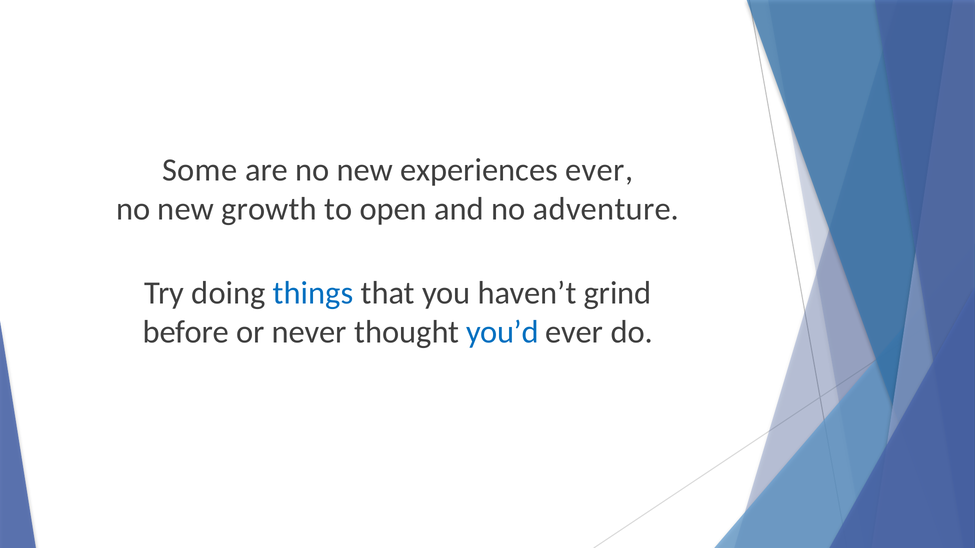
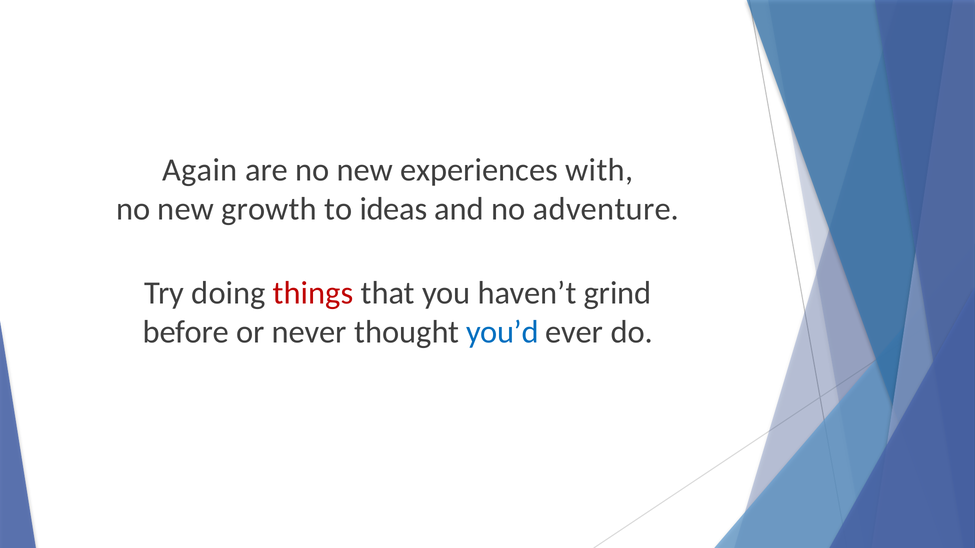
Some: Some -> Again
experiences ever: ever -> with
open: open -> ideas
things colour: blue -> red
